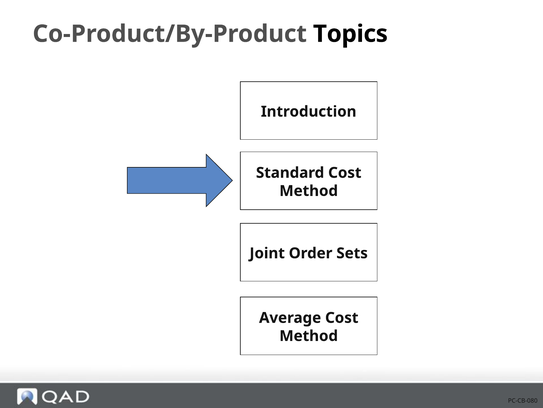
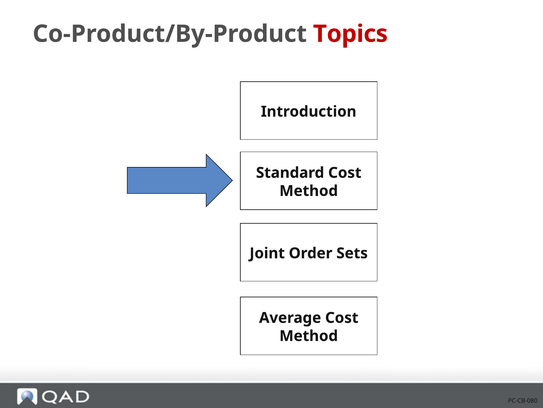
Topics colour: black -> red
